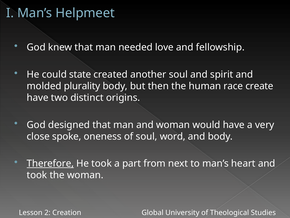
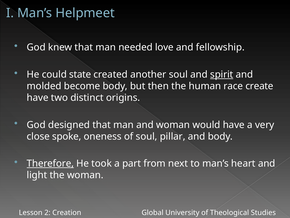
spirit underline: none -> present
plurality: plurality -> become
word: word -> pillar
took at (37, 175): took -> light
